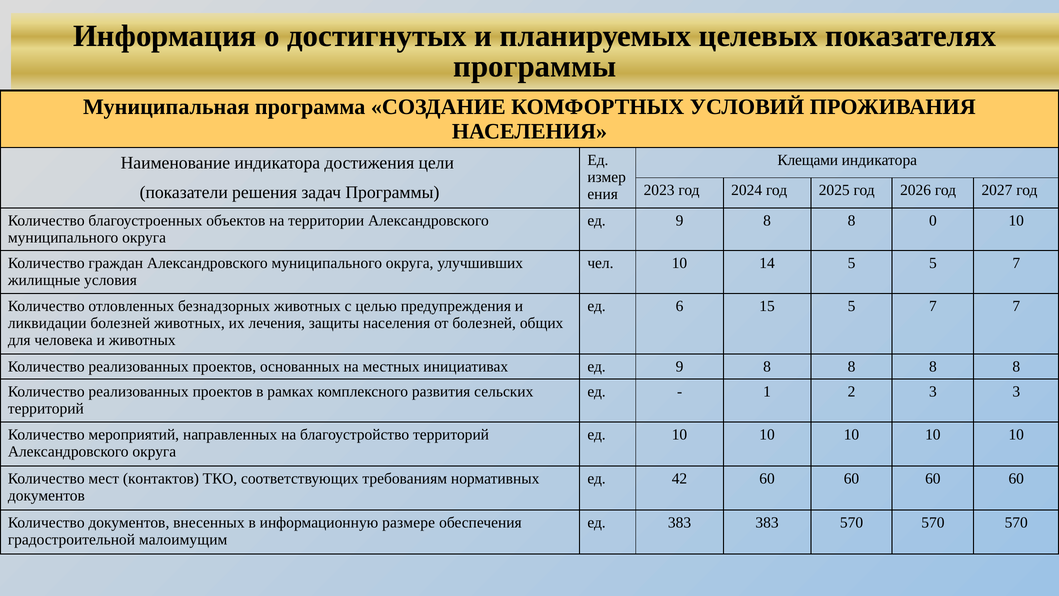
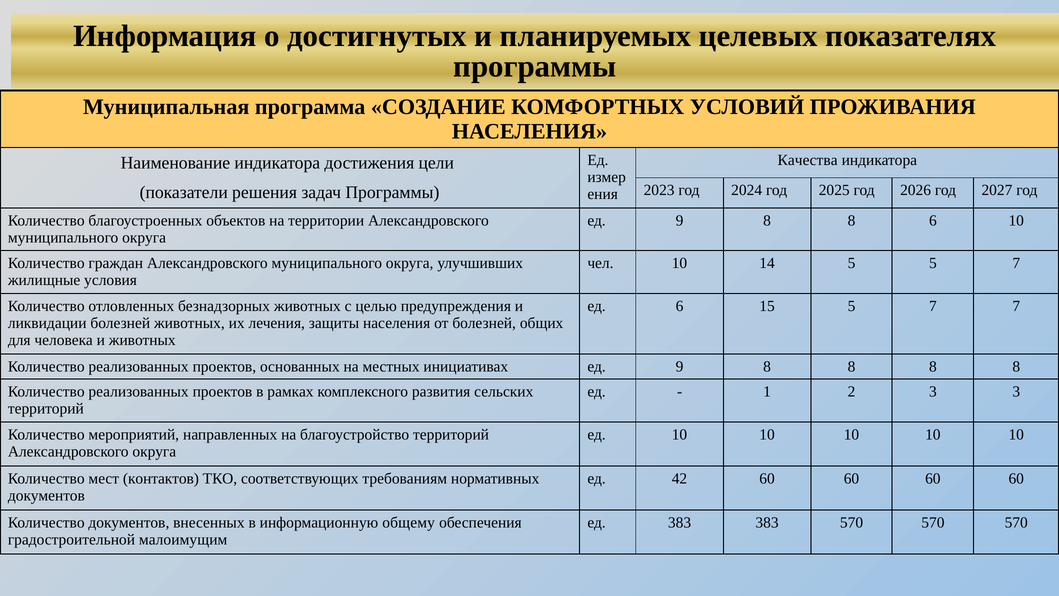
Клещами: Клещами -> Качества
8 0: 0 -> 6
размере: размере -> общему
